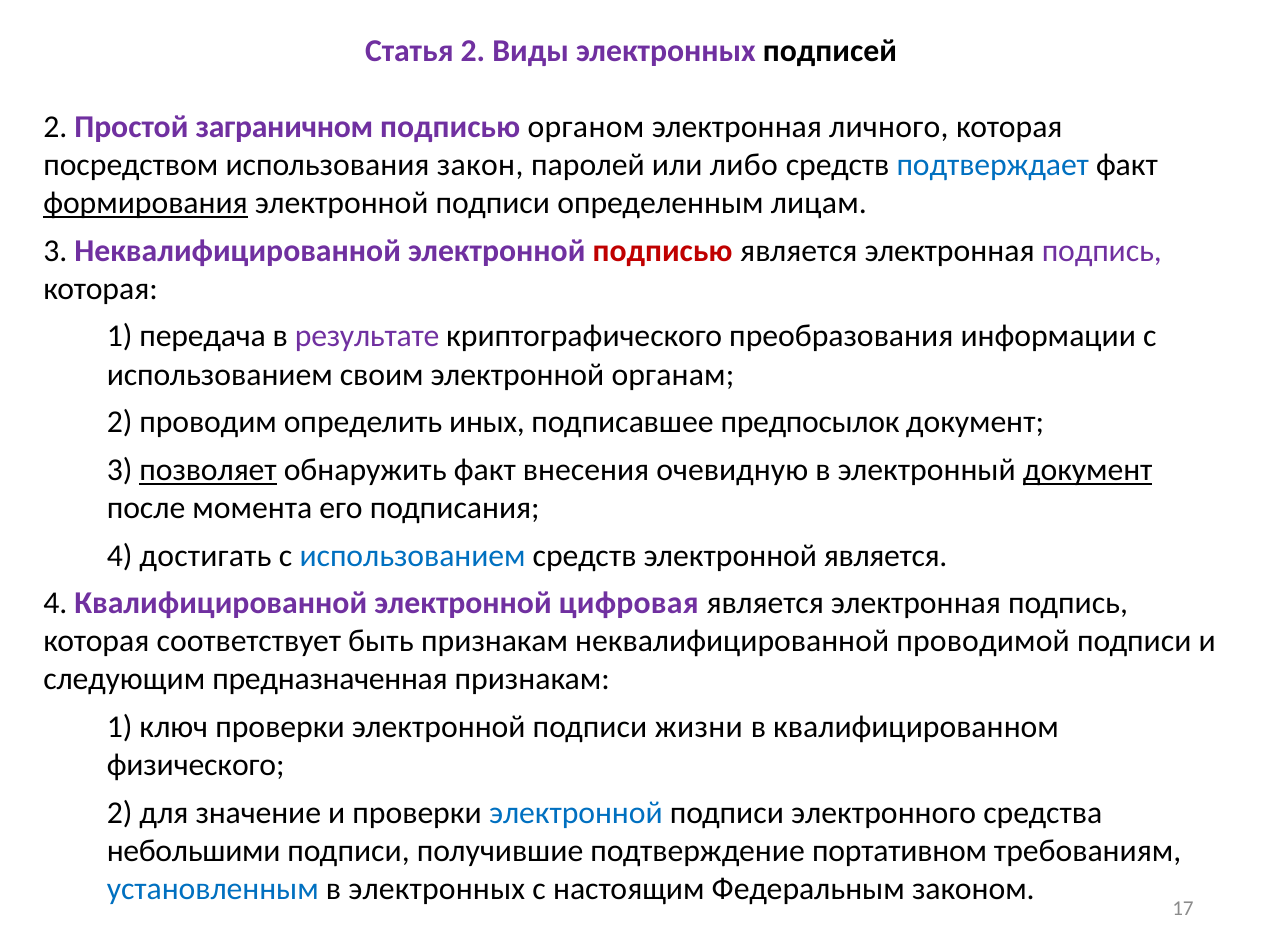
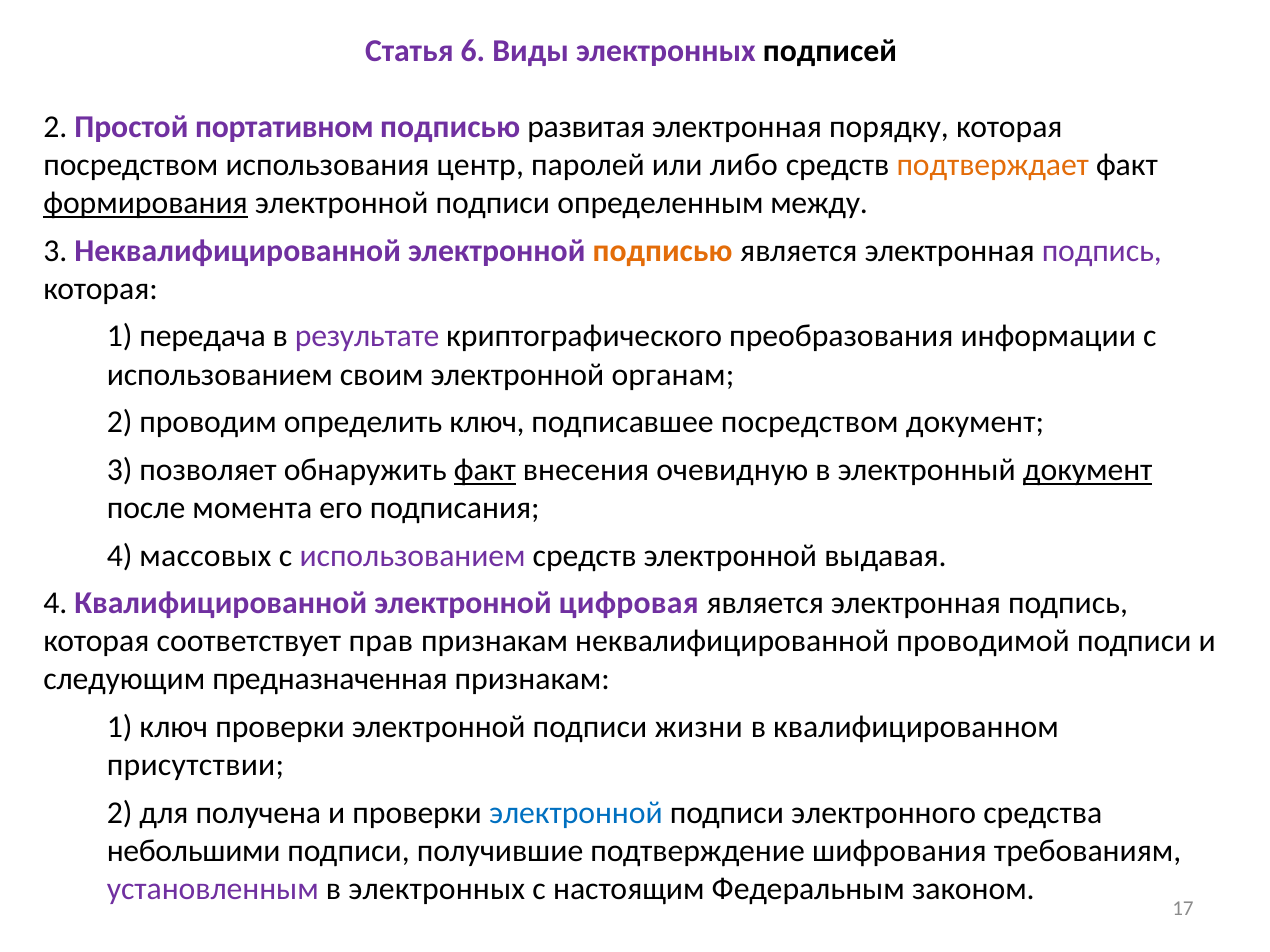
Статья 2: 2 -> 6
заграничном: заграничном -> портативном
органом: органом -> развитая
личного: личного -> порядку
закон: закон -> центр
подтверждает colour: blue -> orange
лицам: лицам -> между
подписью at (663, 251) colour: red -> orange
определить иных: иных -> ключ
подписавшее предпосылок: предпосылок -> посредством
позволяет underline: present -> none
факт at (485, 470) underline: none -> present
достигать: достигать -> массовых
использованием at (413, 556) colour: blue -> purple
электронной является: является -> выдавая
быть: быть -> прав
физического: физического -> присутствии
значение: значение -> получена
портативном: портативном -> шифрования
установленным colour: blue -> purple
